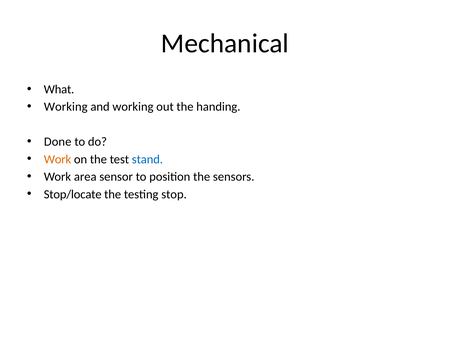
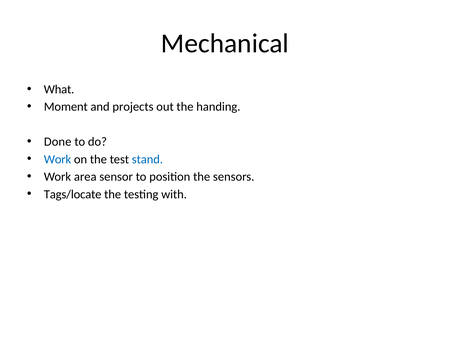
Working at (66, 107): Working -> Moment
and working: working -> projects
Work at (58, 159) colour: orange -> blue
Stop/locate: Stop/locate -> Tags/locate
stop: stop -> with
